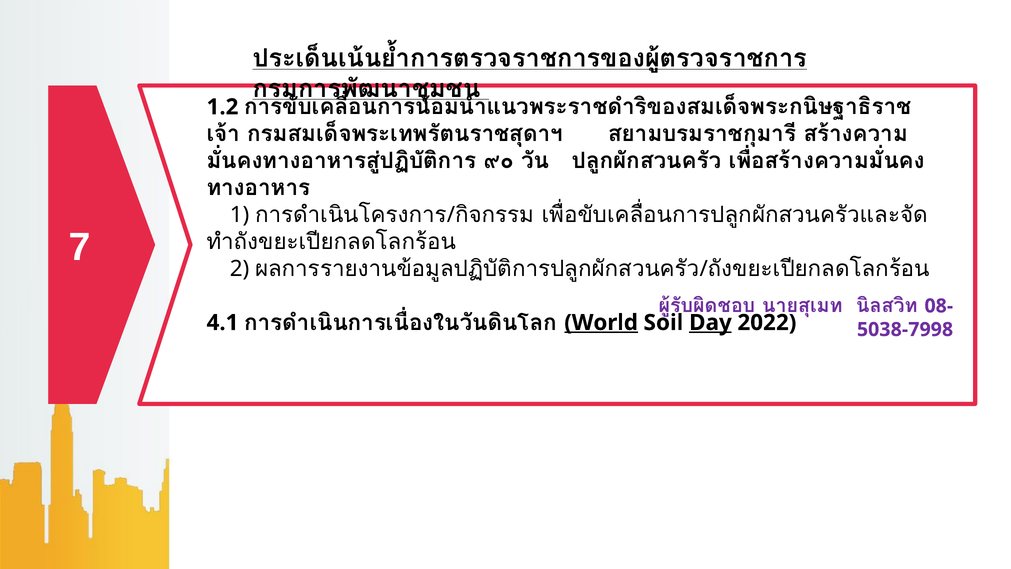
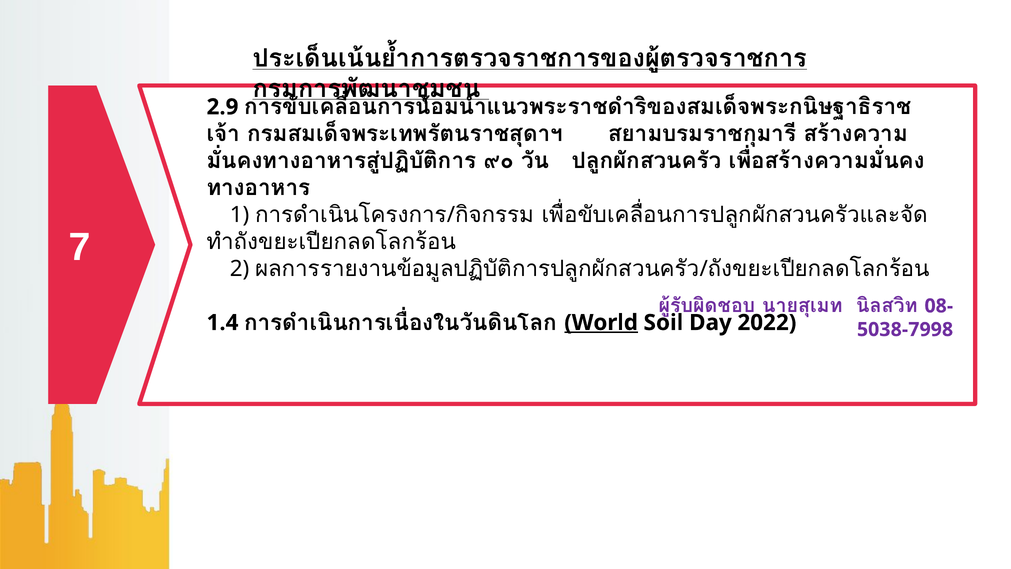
1.2: 1.2 -> 2.9
Day underline: present -> none
4.1: 4.1 -> 1.4
